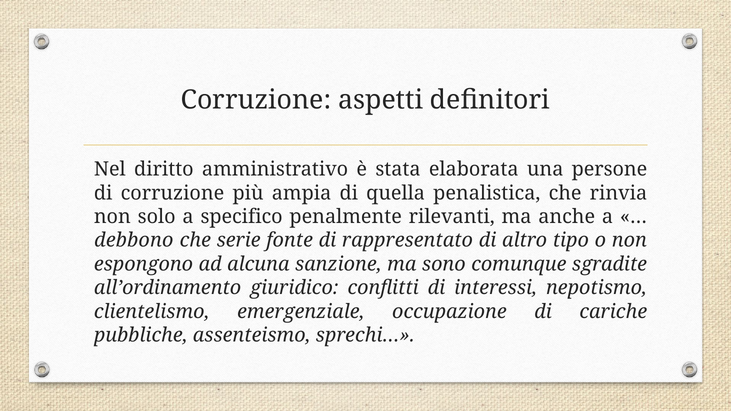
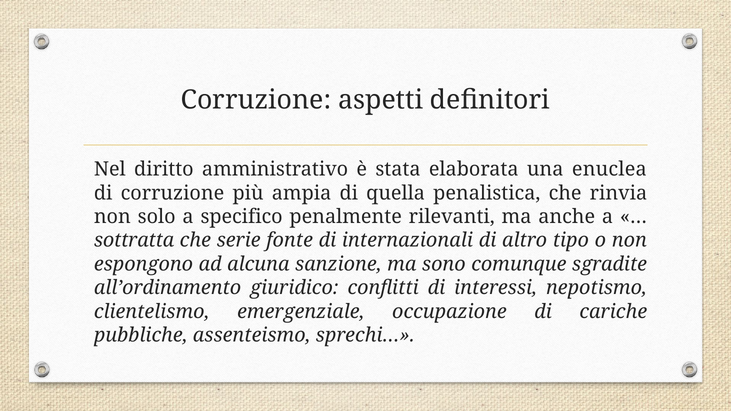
persone: persone -> enuclea
debbono: debbono -> sottratta
rappresentato: rappresentato -> internazionali
